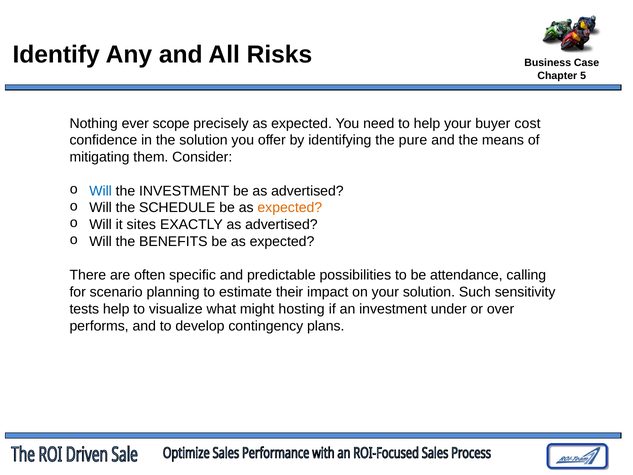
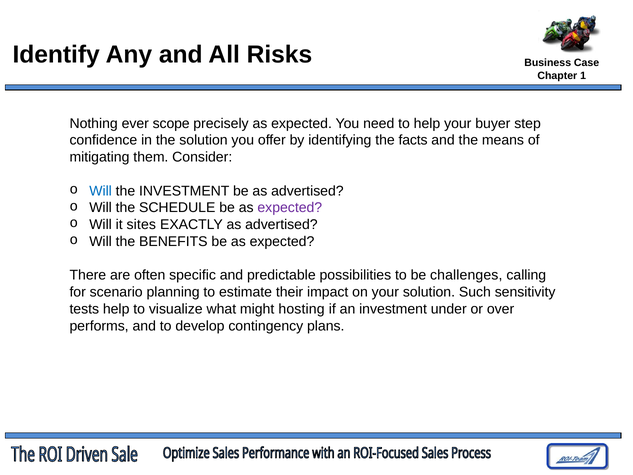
5: 5 -> 1
cost: cost -> step
pure: pure -> facts
expected at (290, 208) colour: orange -> purple
attendance: attendance -> challenges
